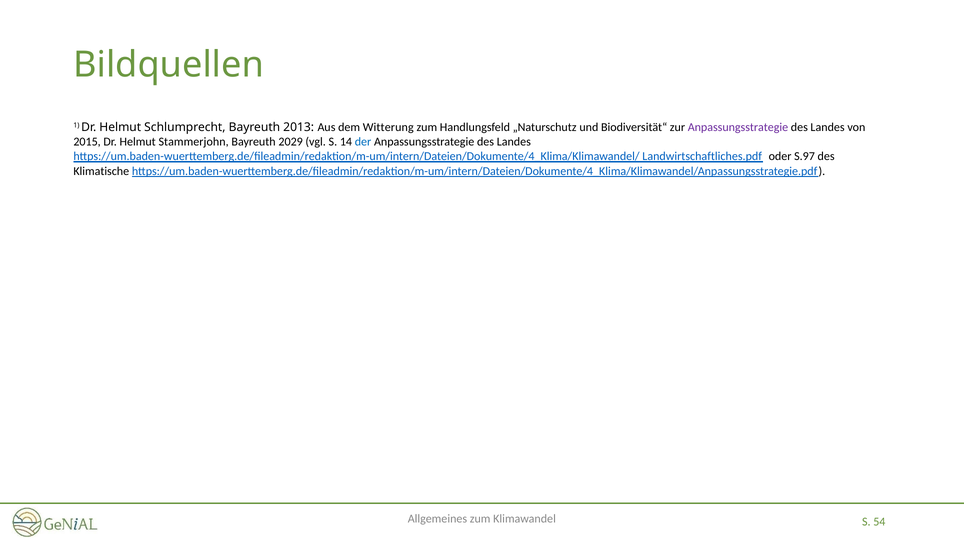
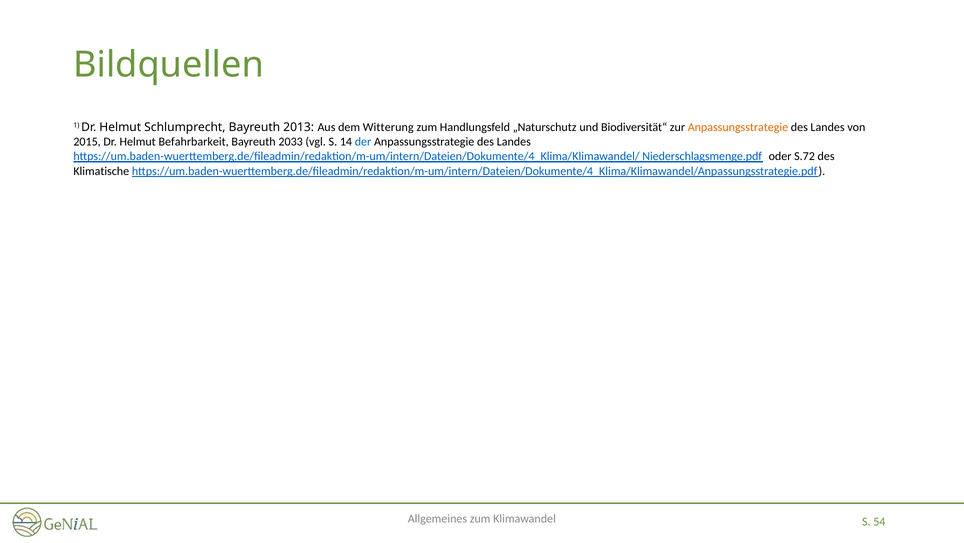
Anpassungsstrategie at (738, 127) colour: purple -> orange
Stammerjohn: Stammerjohn -> Befahrbarkeit
2029: 2029 -> 2033
Landwirtschaftliches.pdf: Landwirtschaftliches.pdf -> Niederschlagsmenge.pdf
S.97: S.97 -> S.72
